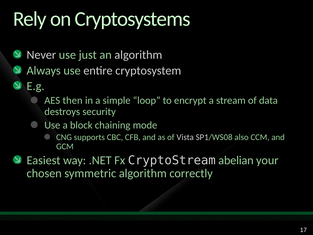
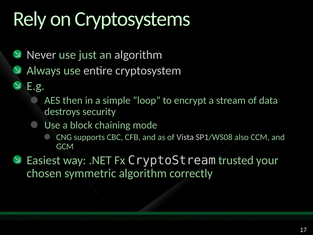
abelian: abelian -> trusted
